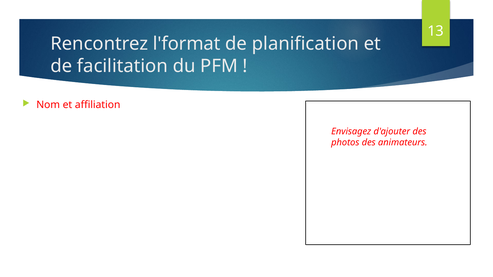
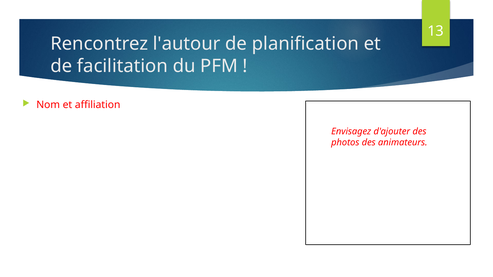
l'format: l'format -> l'autour
